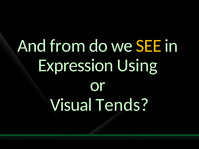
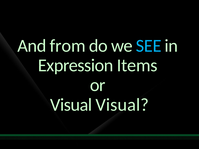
SEE colour: yellow -> light blue
Using: Using -> Items
Visual Tends: Tends -> Visual
